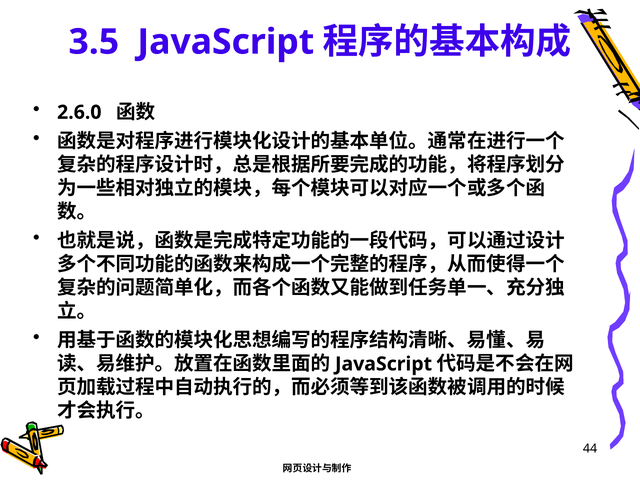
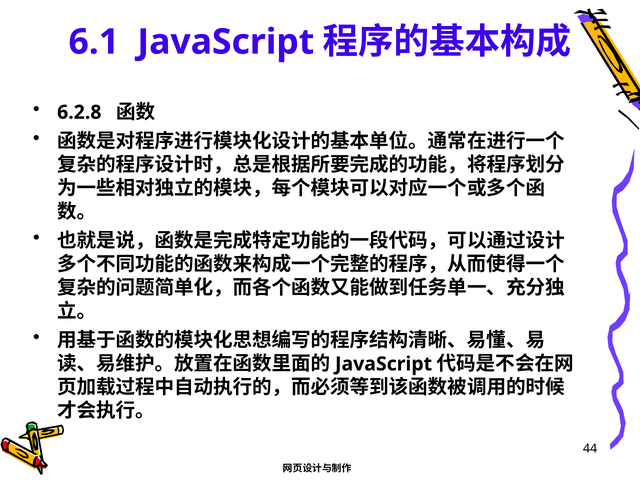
3.5: 3.5 -> 6.1
2.6.0: 2.6.0 -> 6.2.8
